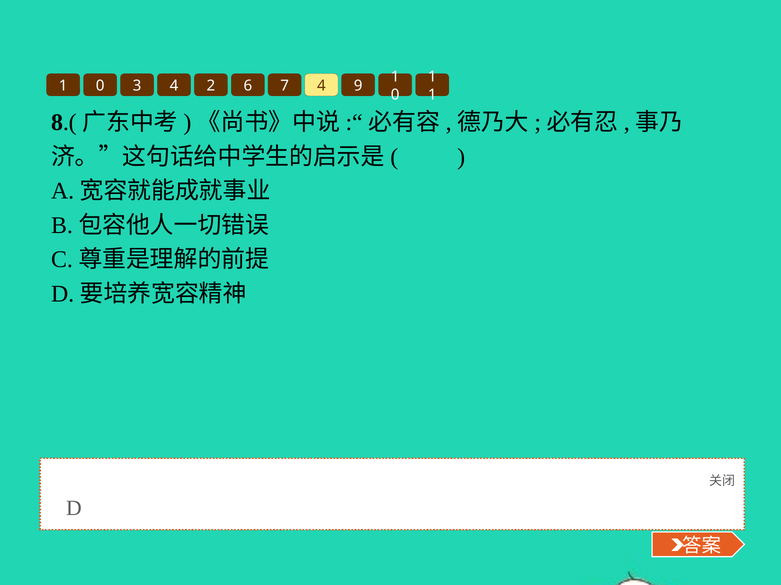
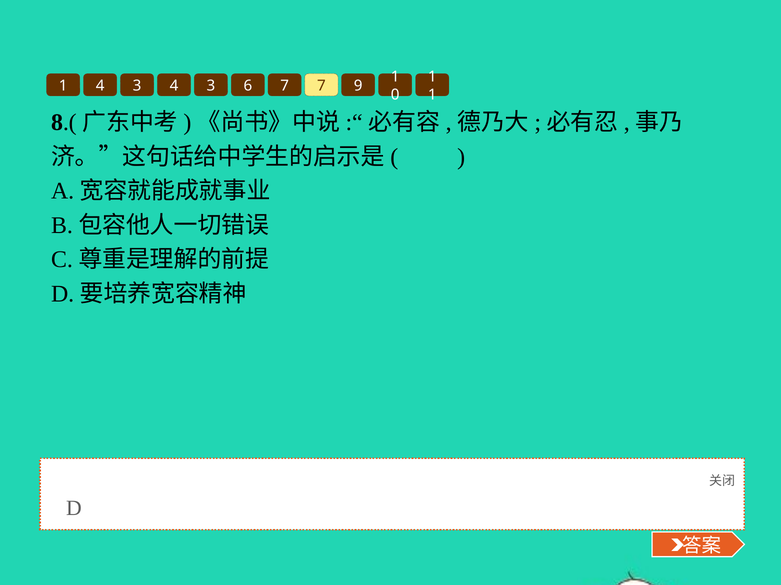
0 at (100, 86): 0 -> 4
3 4 2: 2 -> 3
7 4: 4 -> 7
